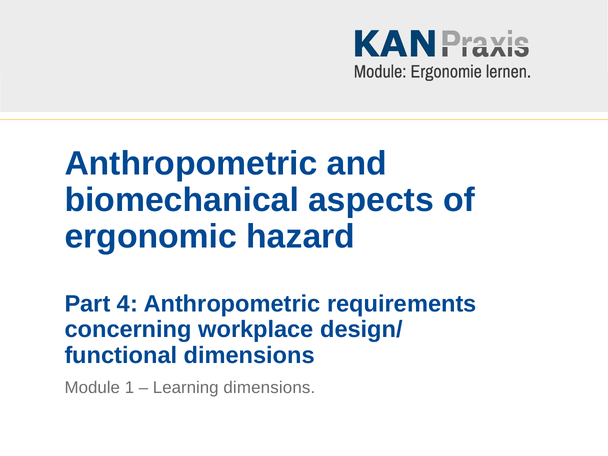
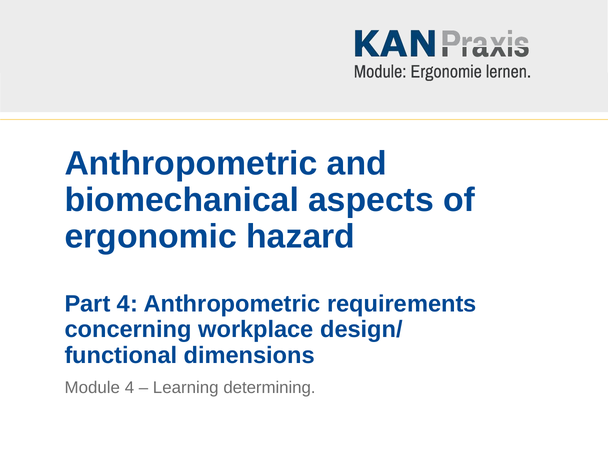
Module 1: 1 -> 4
Learning dimensions: dimensions -> determining
